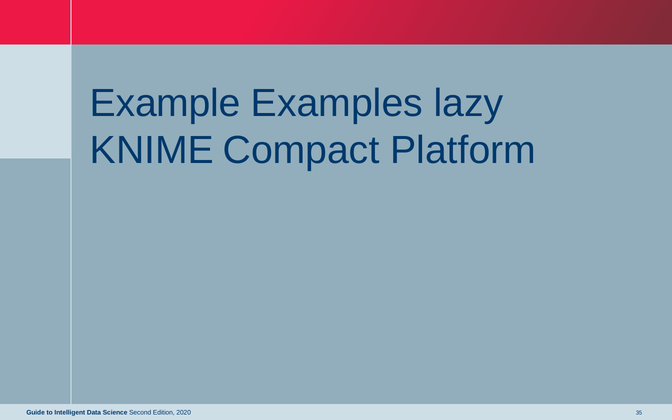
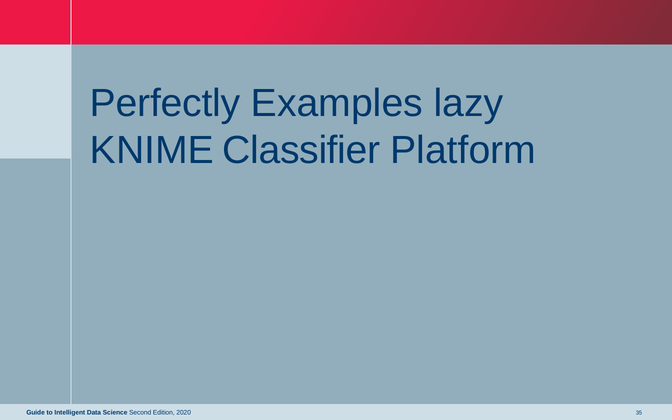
Example: Example -> Perfectly
Compact: Compact -> Classifier
